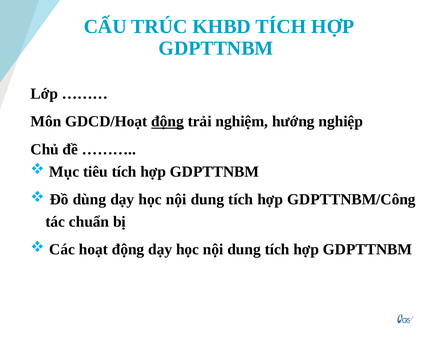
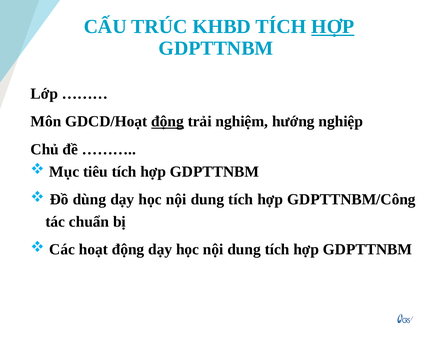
HỢP at (333, 27) underline: none -> present
